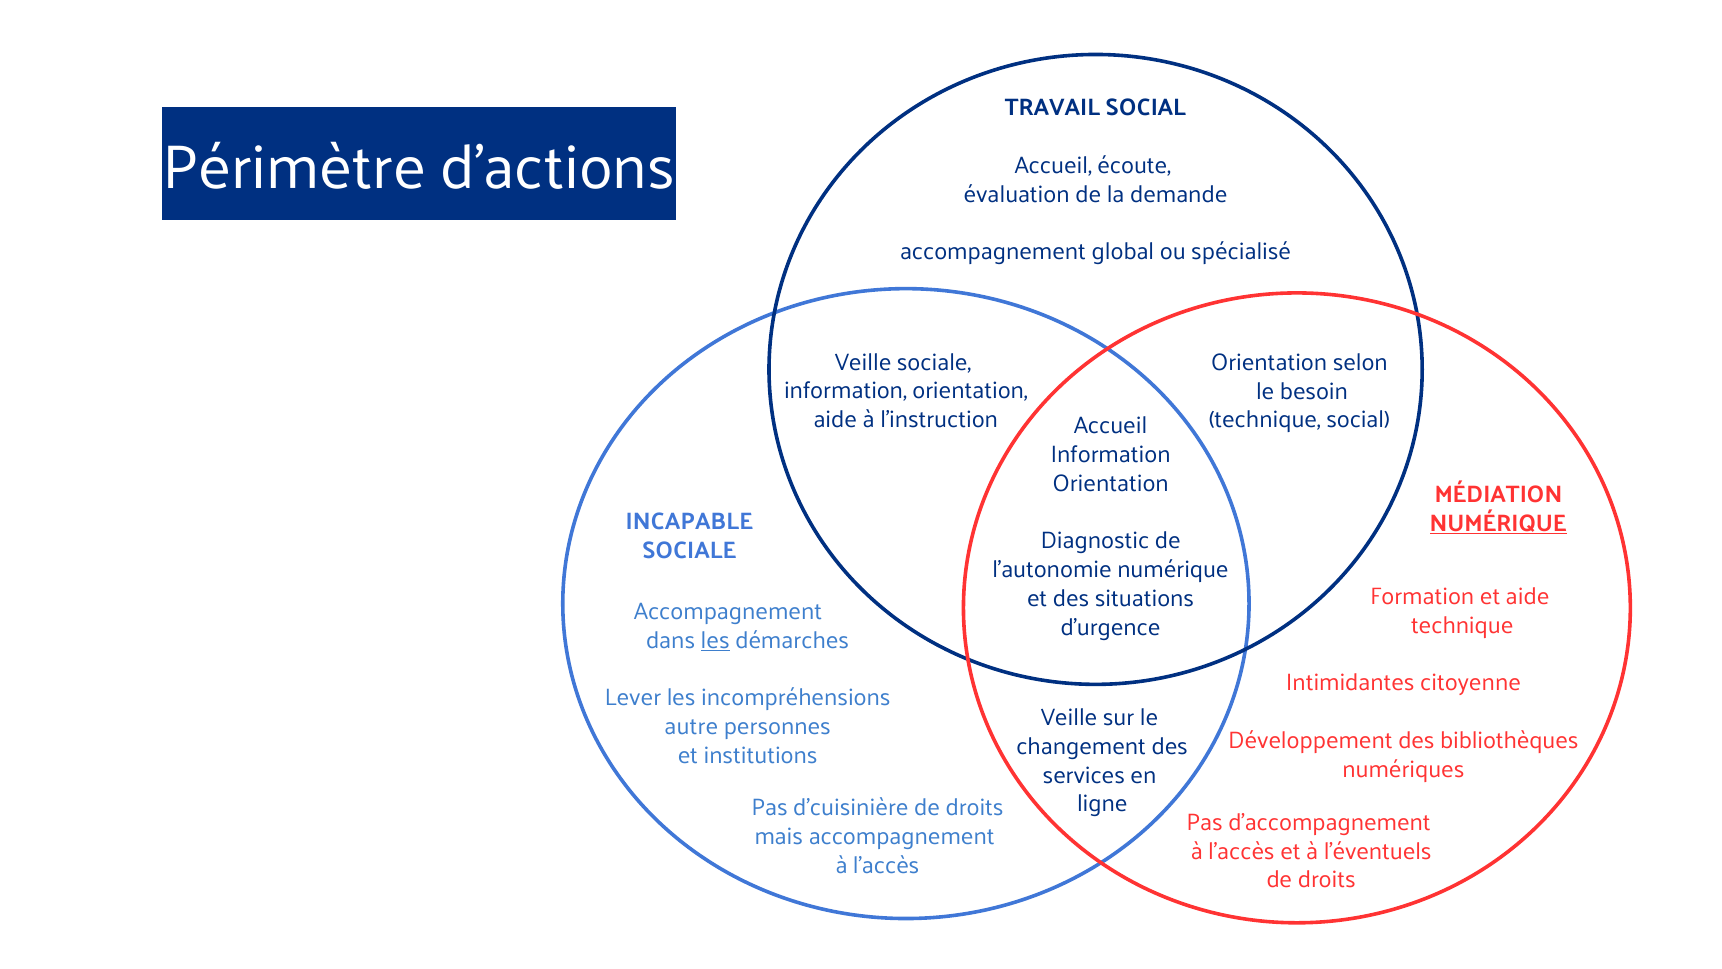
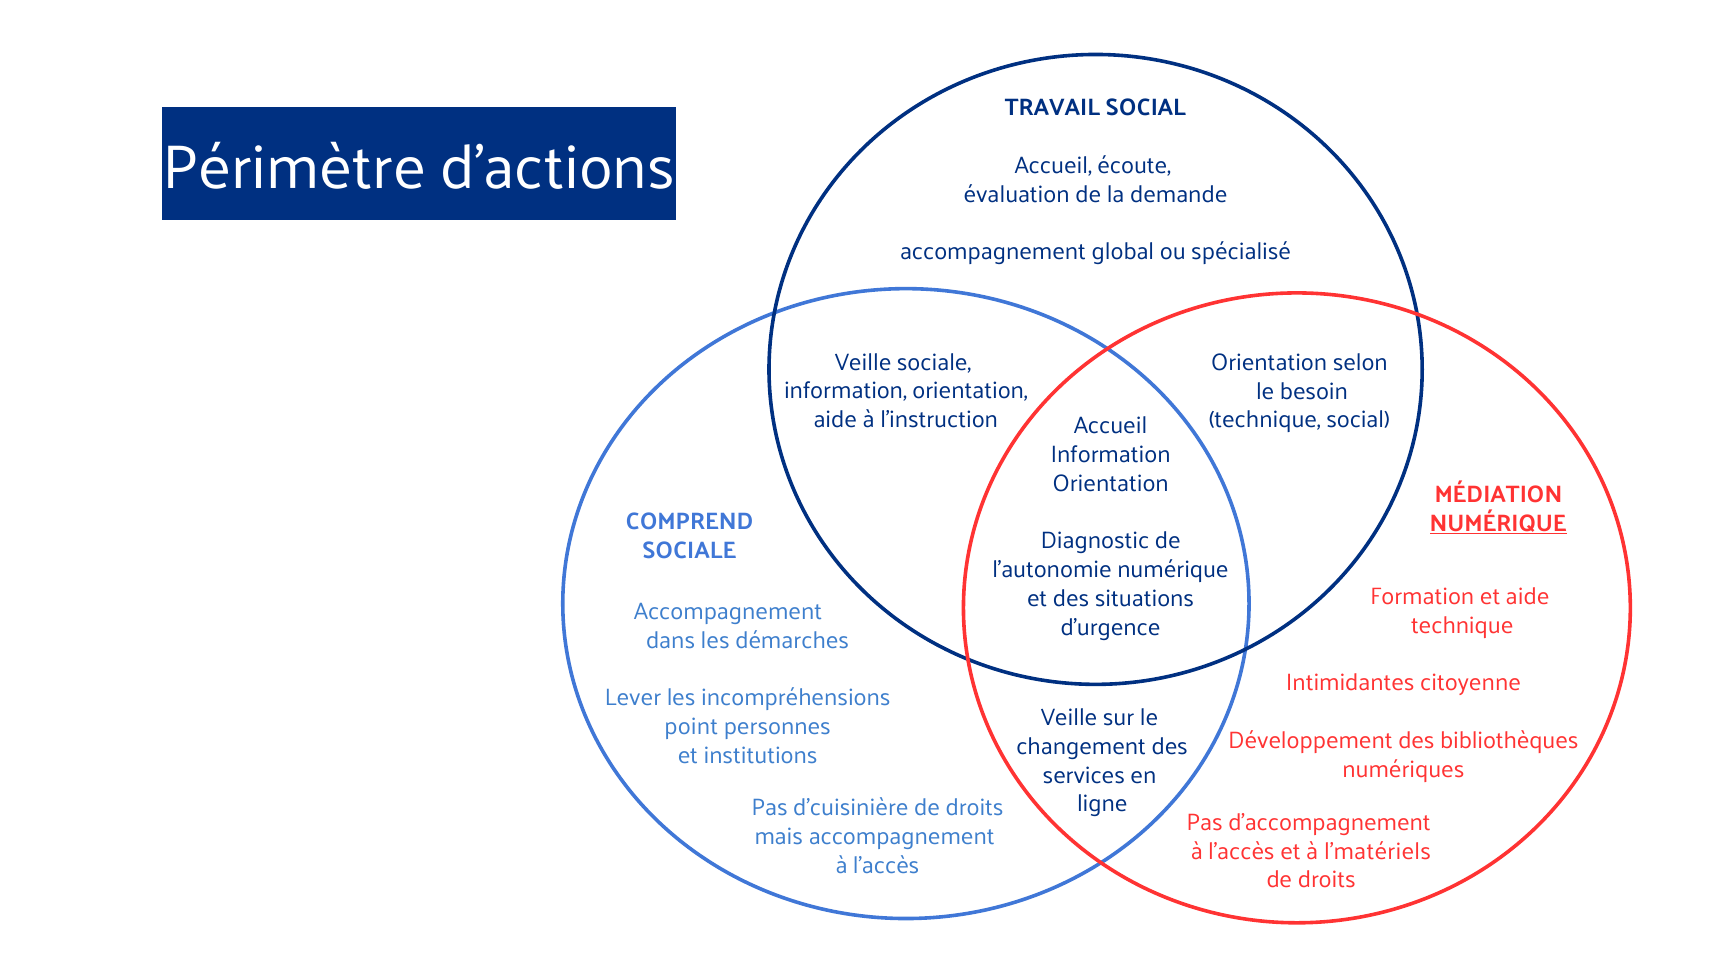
INCAPABLE: INCAPABLE -> COMPREND
les at (715, 640) underline: present -> none
autre: autre -> point
l’éventuels: l’éventuels -> l’matériels
